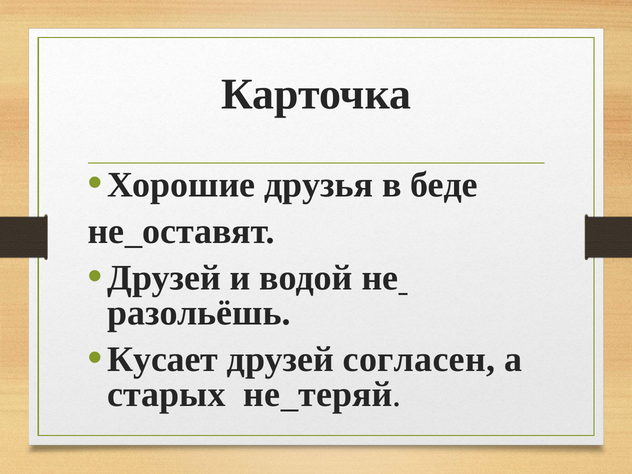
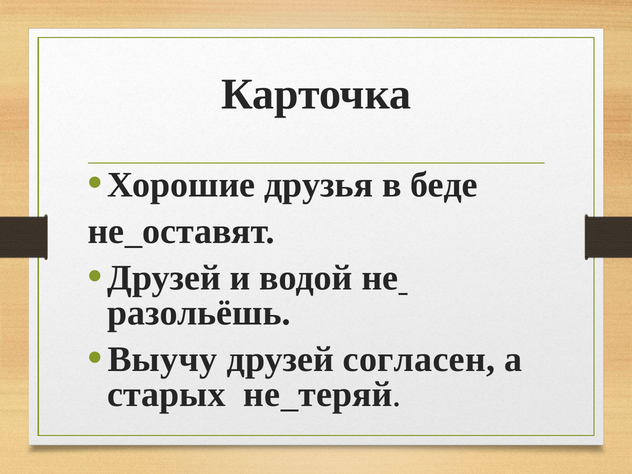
Кусает: Кусает -> Выучу
